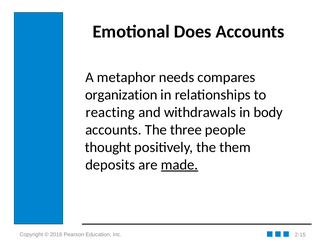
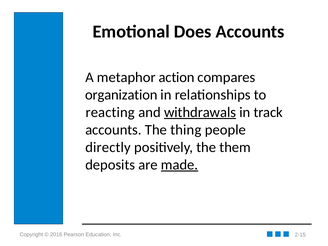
needs: needs -> action
withdrawals underline: none -> present
body: body -> track
three: three -> thing
thought: thought -> directly
